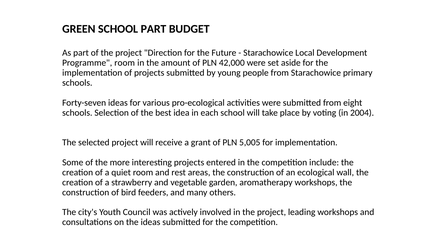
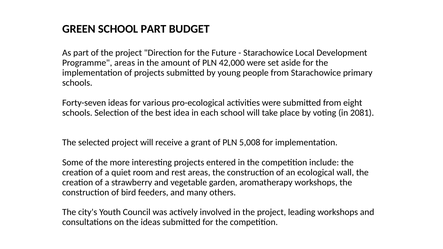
Programme room: room -> areas
2004: 2004 -> 2081
5,005: 5,005 -> 5,008
